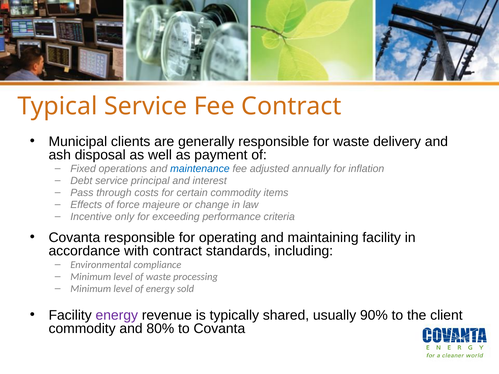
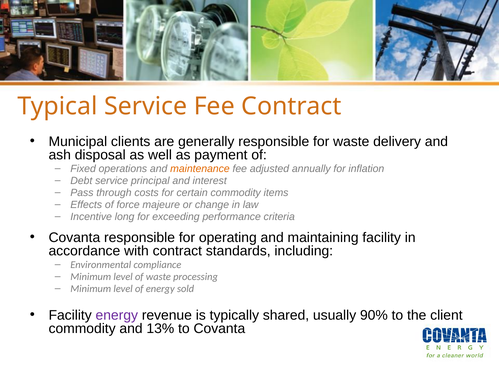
maintenance colour: blue -> orange
only: only -> long
80%: 80% -> 13%
